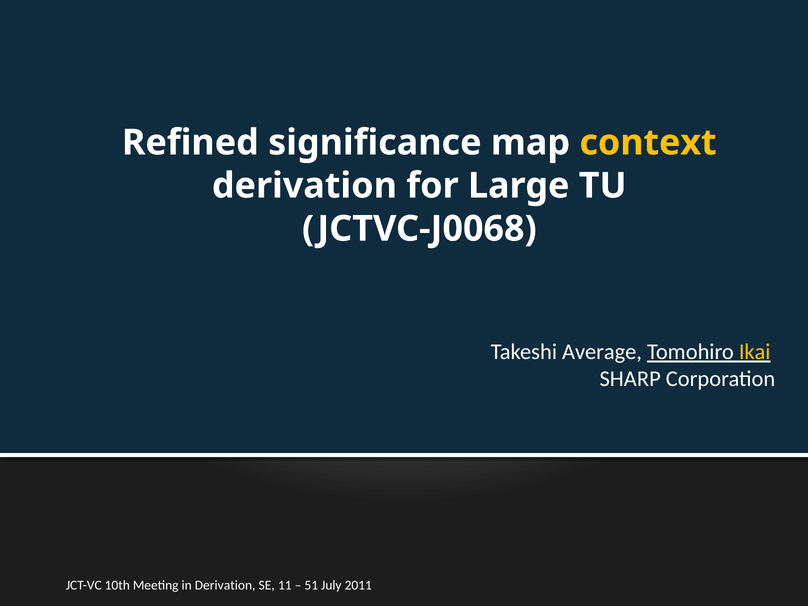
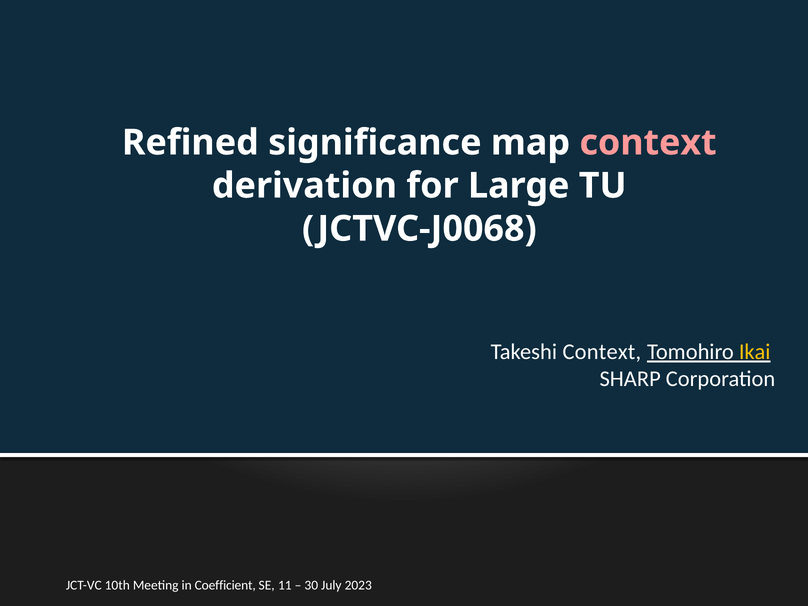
context at (648, 143) colour: yellow -> pink
Takeshi Average: Average -> Context
in Derivation: Derivation -> Coefficient
51: 51 -> 30
2011: 2011 -> 2023
